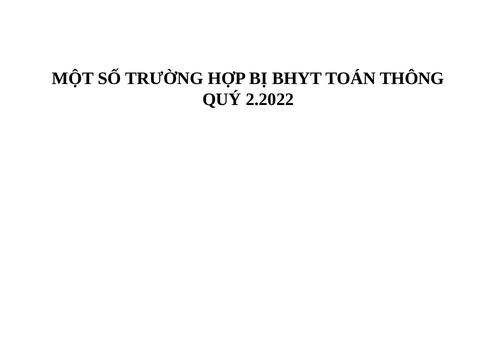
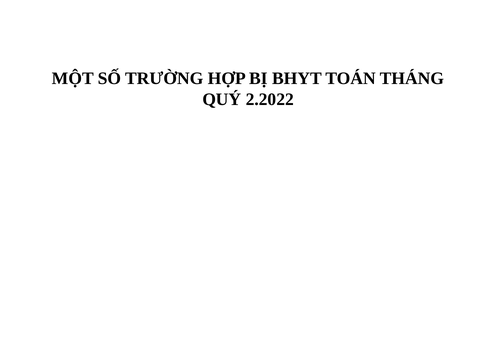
THÔNG: THÔNG -> THÁNG
